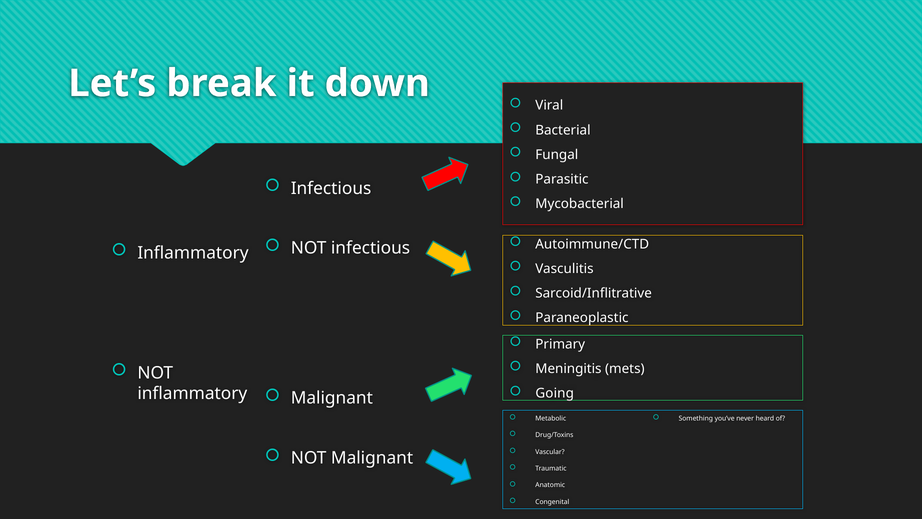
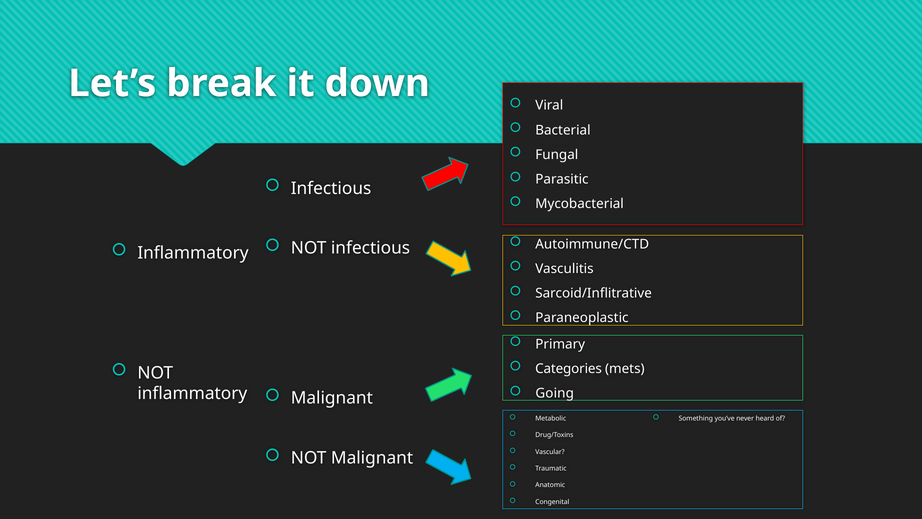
Meningitis: Meningitis -> Categories
